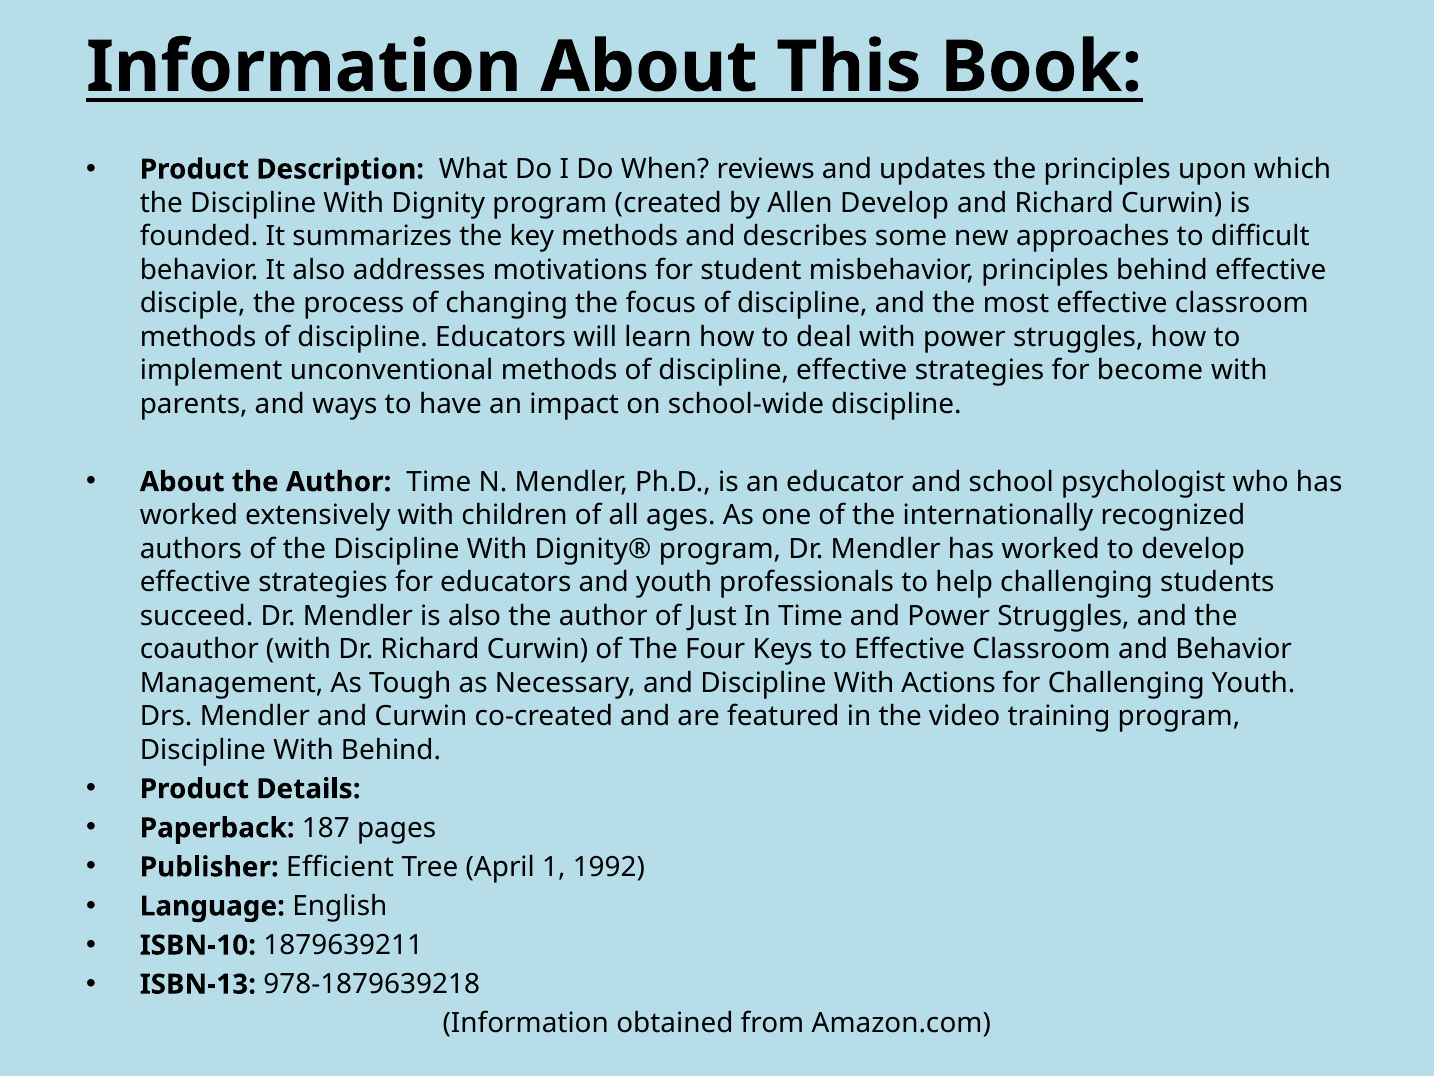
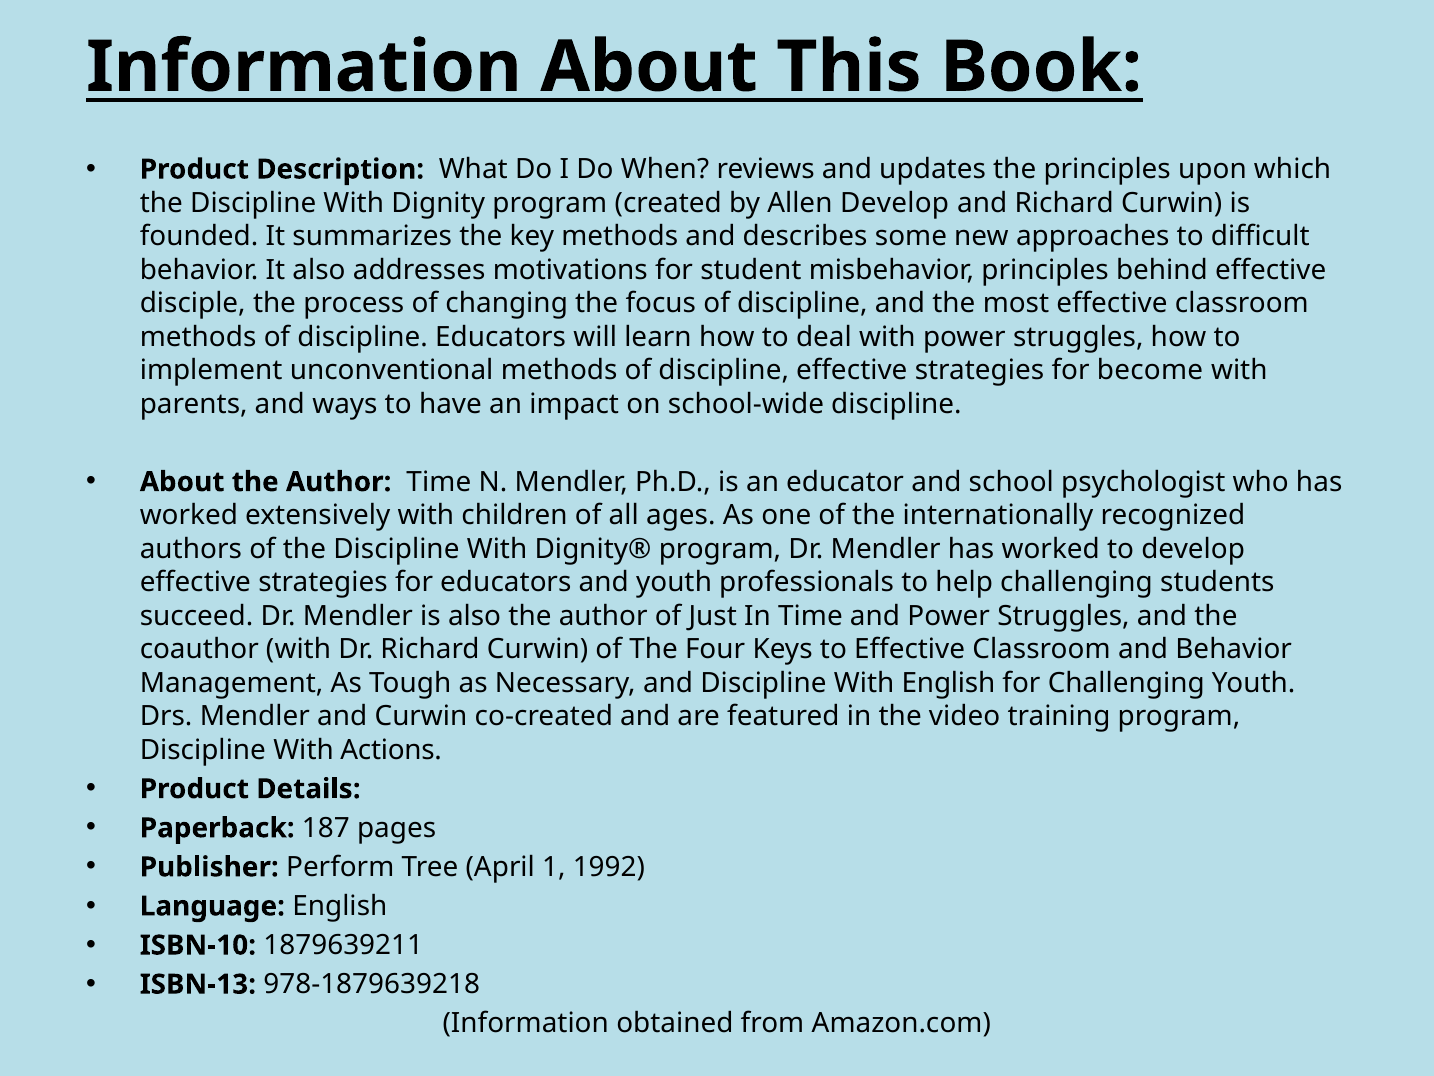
With Actions: Actions -> English
With Behind: Behind -> Actions
Efficient: Efficient -> Perform
